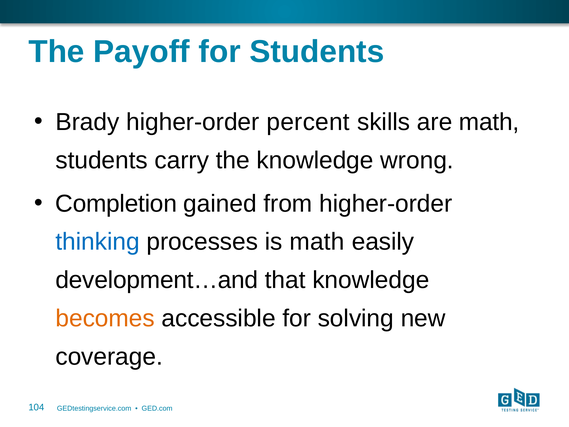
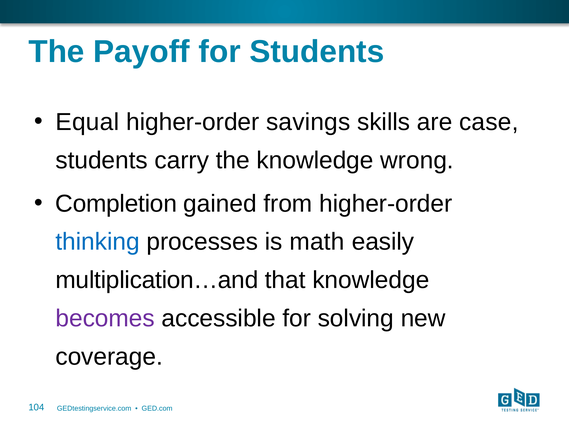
Brady: Brady -> Equal
percent: percent -> savings
are math: math -> case
development…and: development…and -> multiplication…and
becomes colour: orange -> purple
